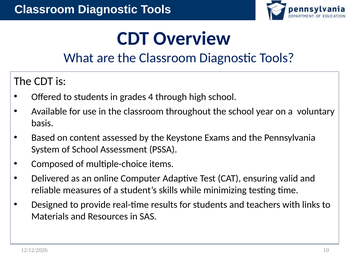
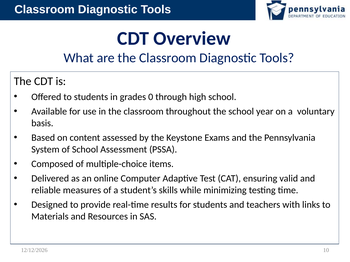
4: 4 -> 0
